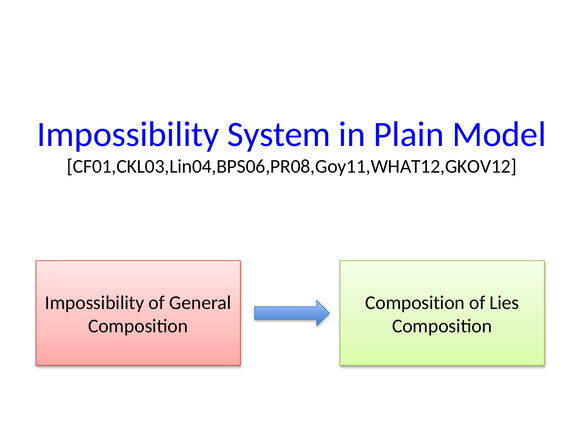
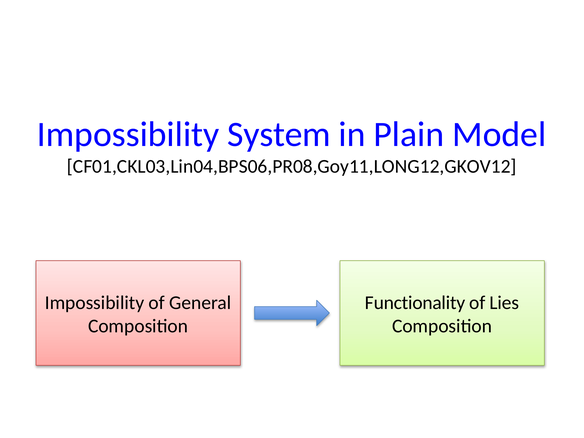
CF01,CKL03,Lin04,BPS06,PR08,Goy11,WHAT12,GKOV12: CF01,CKL03,Lin04,BPS06,PR08,Goy11,WHAT12,GKOV12 -> CF01,CKL03,Lin04,BPS06,PR08,Goy11,LONG12,GKOV12
Composition at (415, 303): Composition -> Functionality
